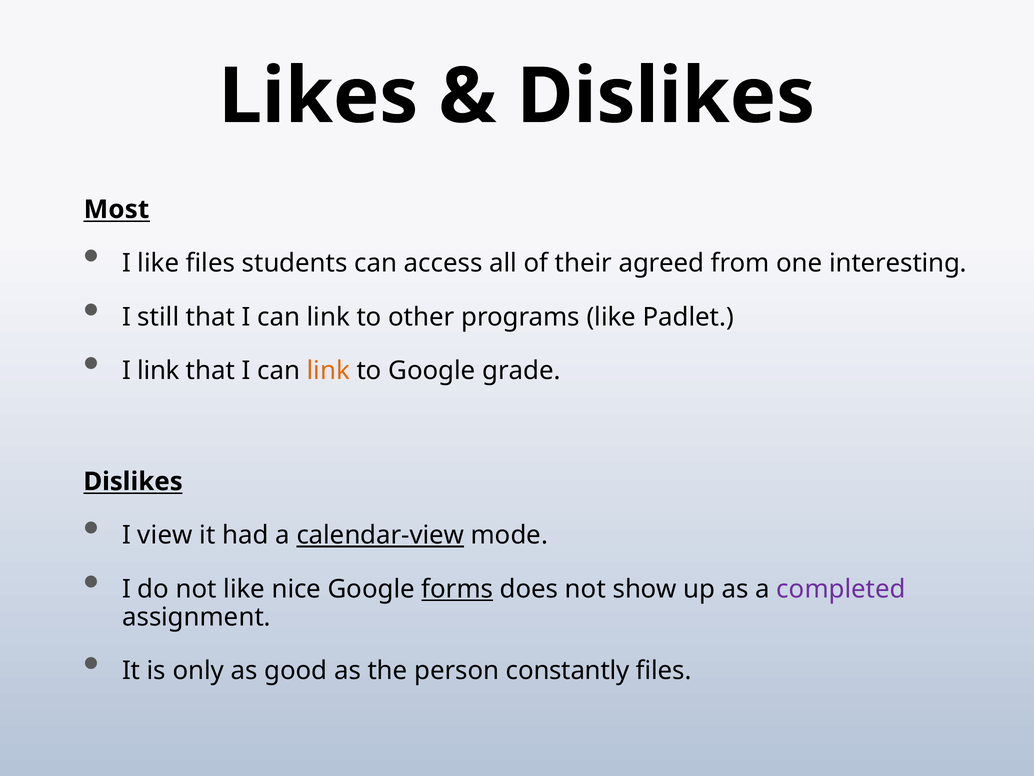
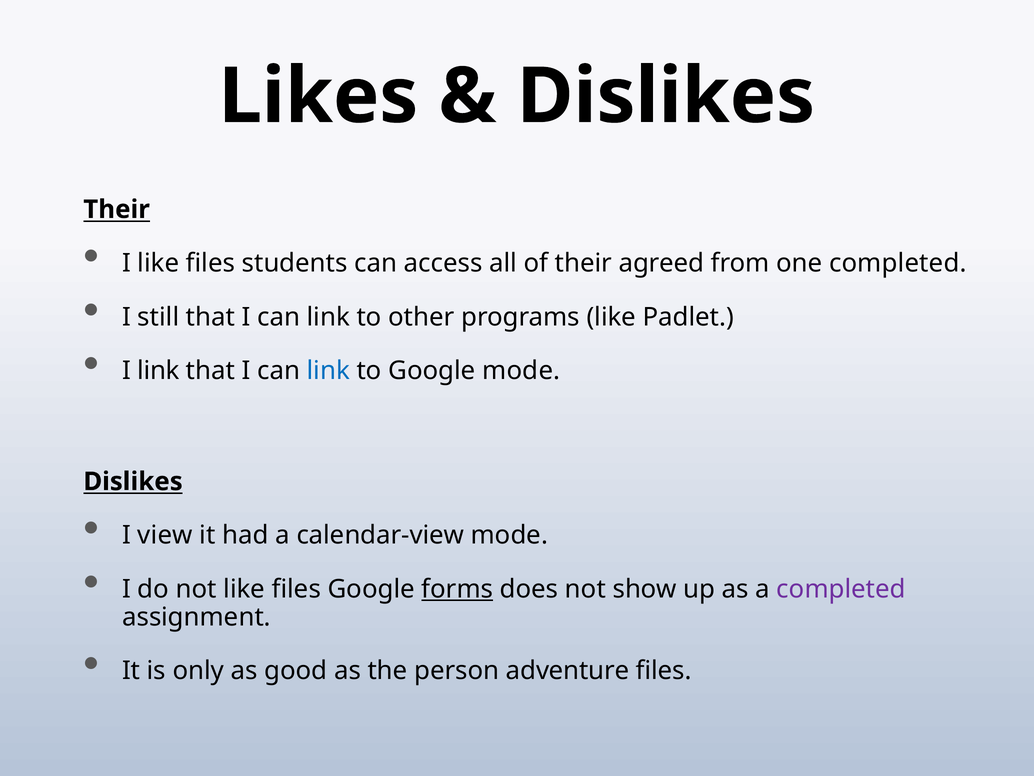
Most at (116, 209): Most -> Their
one interesting: interesting -> completed
link at (328, 371) colour: orange -> blue
Google grade: grade -> mode
calendar-view underline: present -> none
not like nice: nice -> files
constantly: constantly -> adventure
